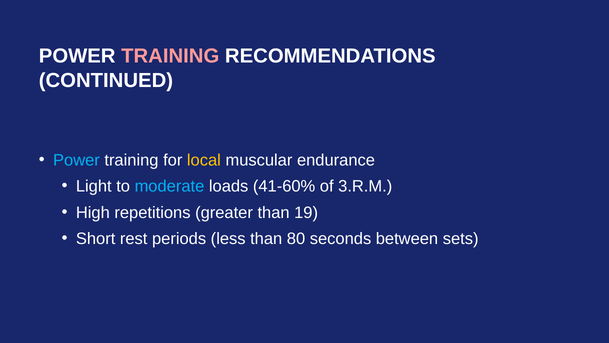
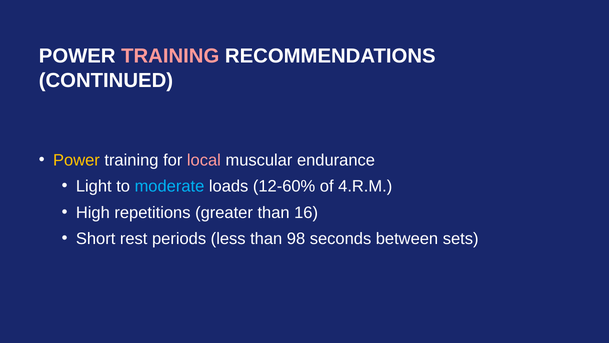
Power at (76, 160) colour: light blue -> yellow
local colour: yellow -> pink
41-60%: 41-60% -> 12-60%
3.R.M: 3.R.M -> 4.R.M
19: 19 -> 16
80: 80 -> 98
